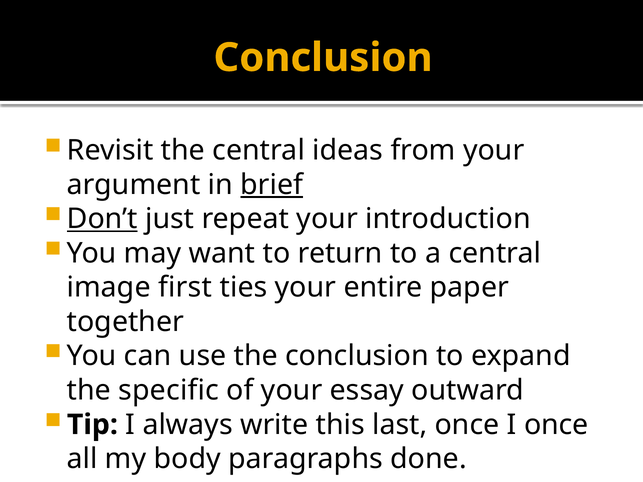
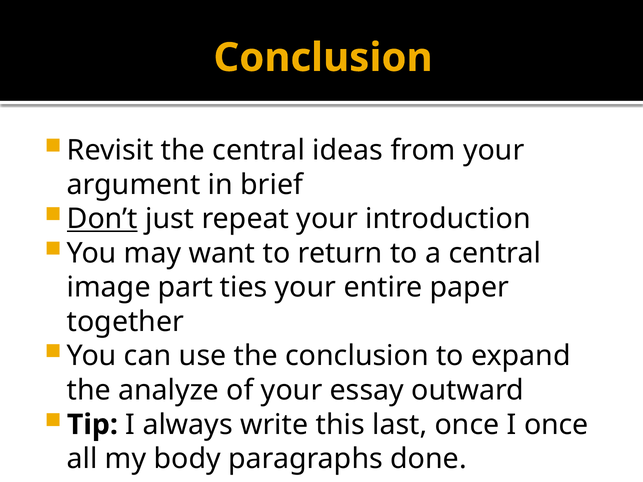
brief underline: present -> none
first: first -> part
specific: specific -> analyze
